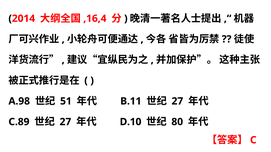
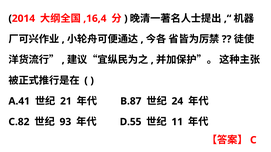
A.98: A.98 -> A.41
51: 51 -> 21
B.11: B.11 -> B.87
27 at (177, 101): 27 -> 24
C.89: C.89 -> C.82
27 at (65, 122): 27 -> 93
D.10: D.10 -> D.55
80: 80 -> 11
